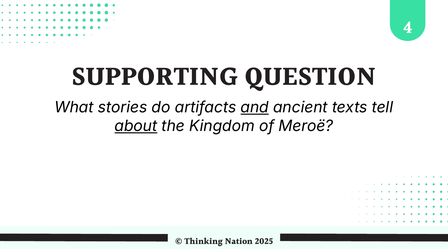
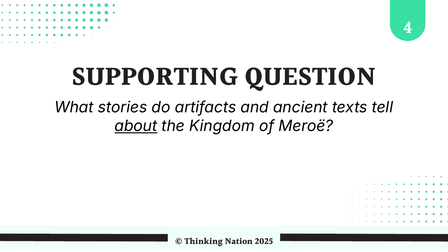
and underline: present -> none
